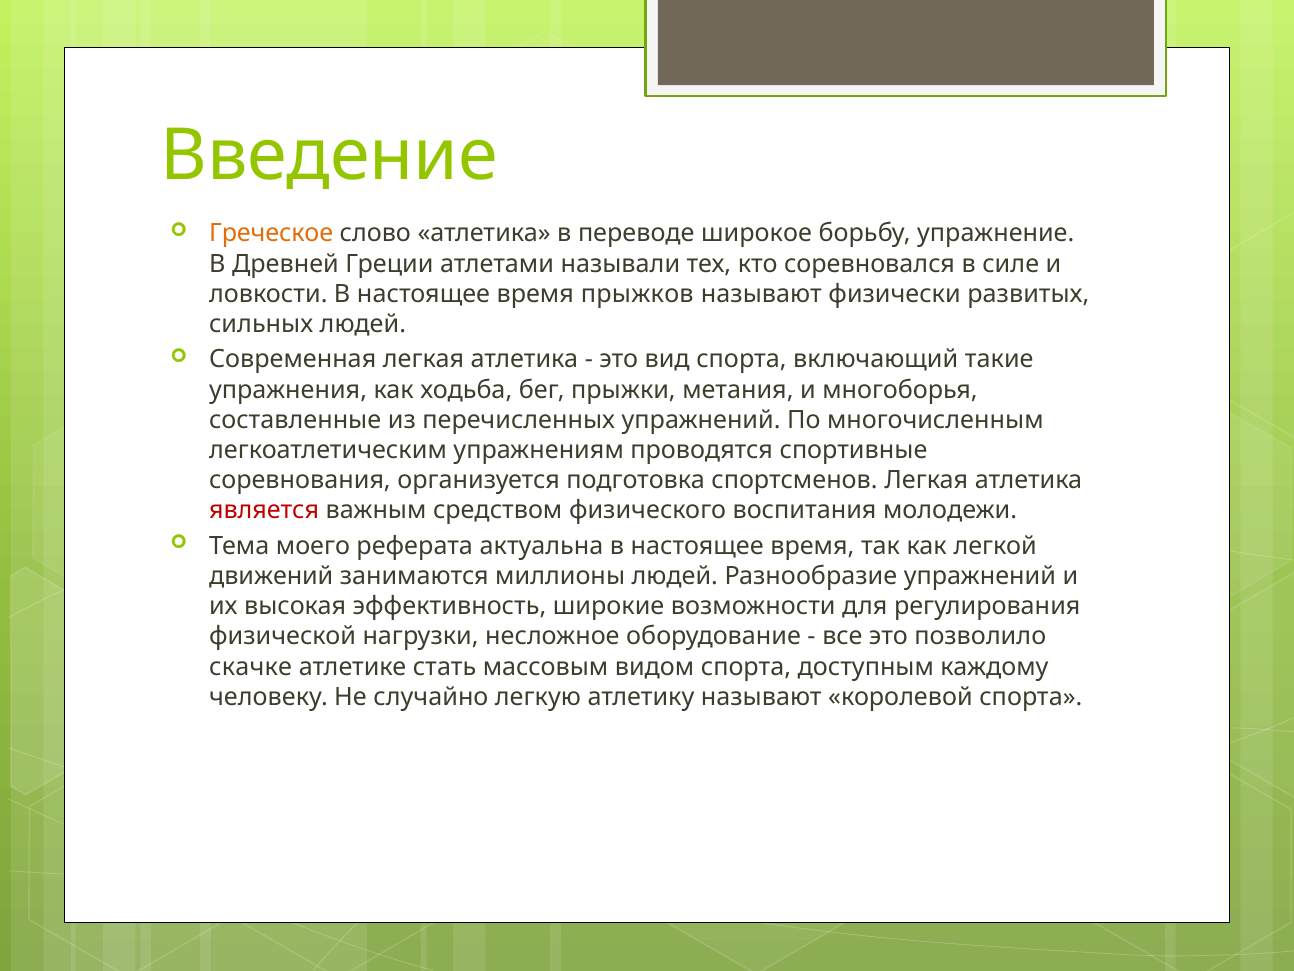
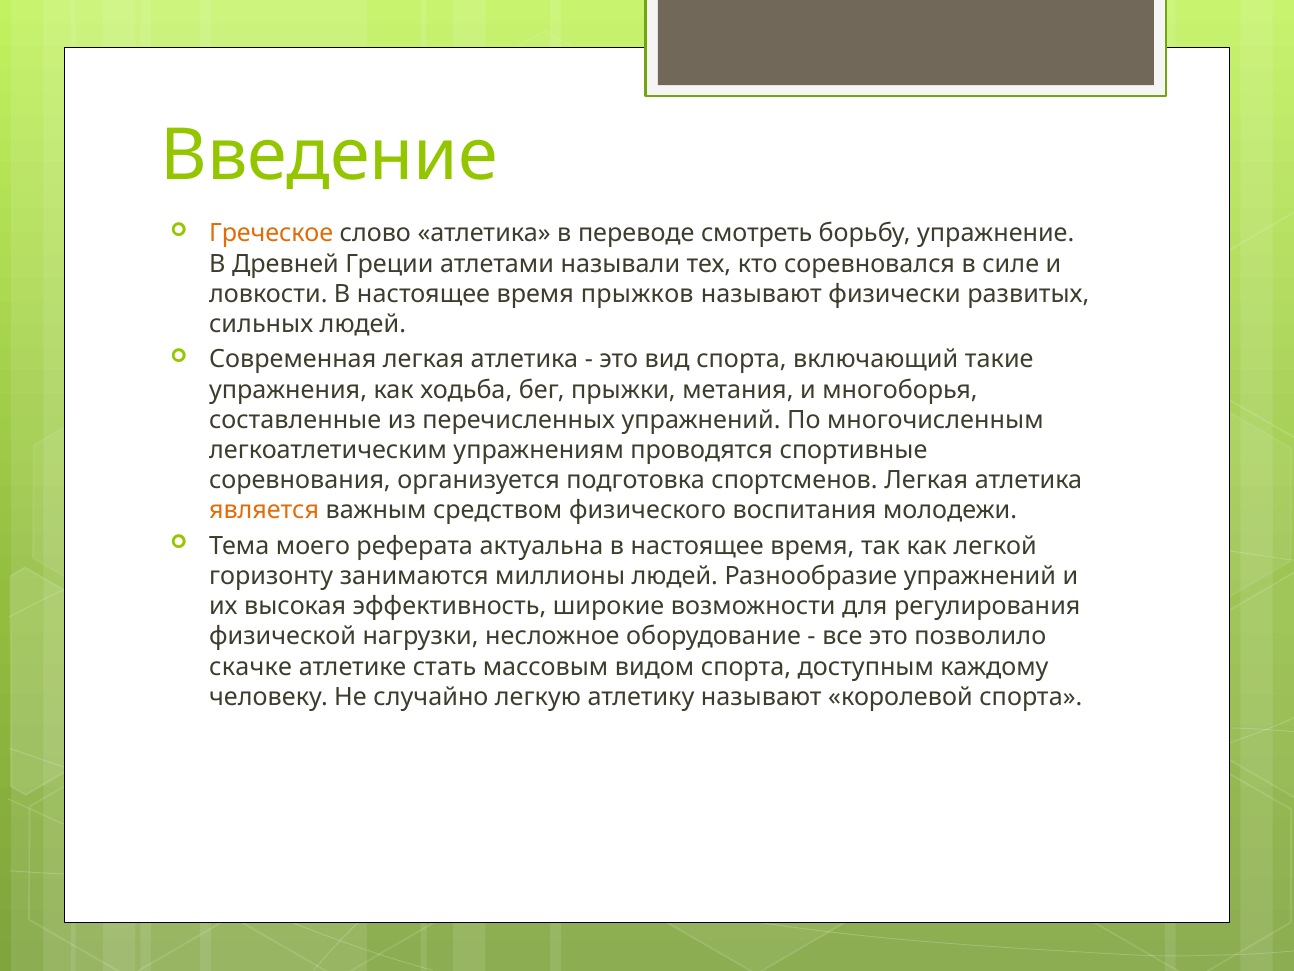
широкое: широкое -> смотреть
является colour: red -> orange
движений: движений -> горизонту
